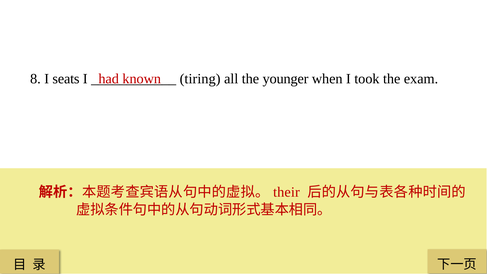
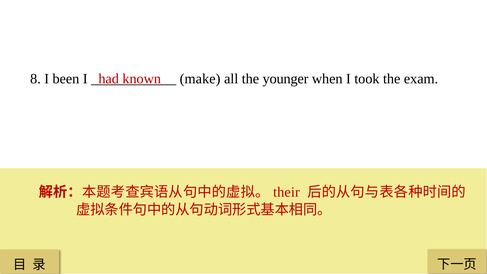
seats: seats -> been
tiring: tiring -> make
